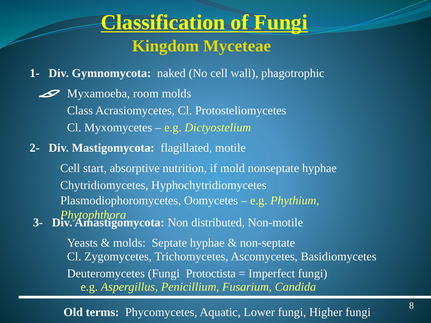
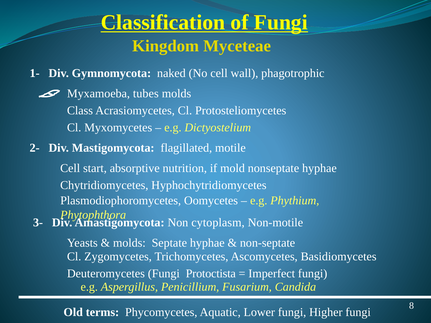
room: room -> tubes
distributed: distributed -> cytoplasm
